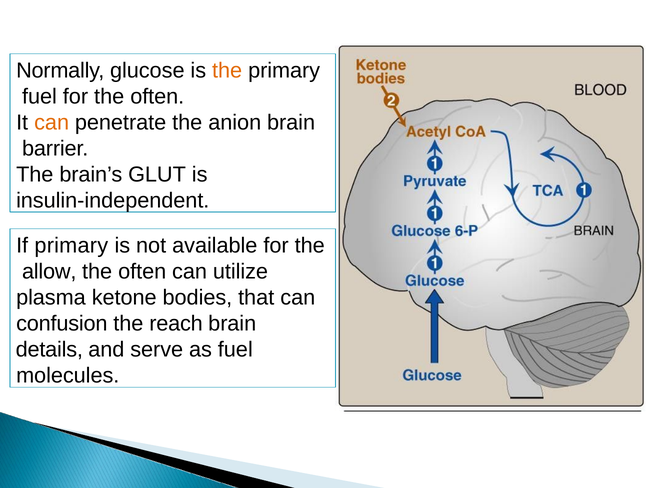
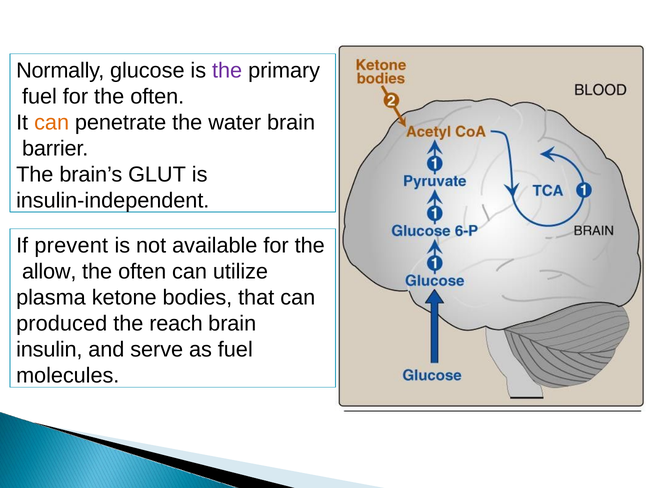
the at (227, 71) colour: orange -> purple
anion: anion -> water
If primary: primary -> prevent
confusion: confusion -> produced
details: details -> insulin
